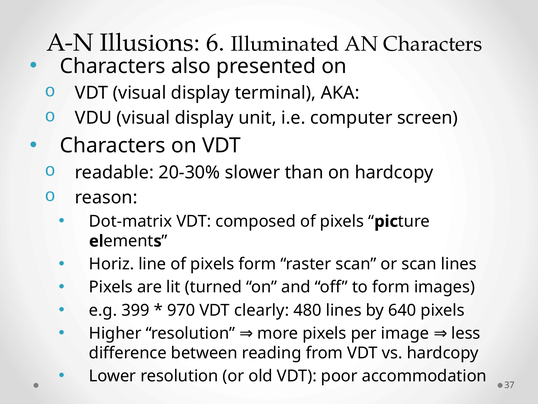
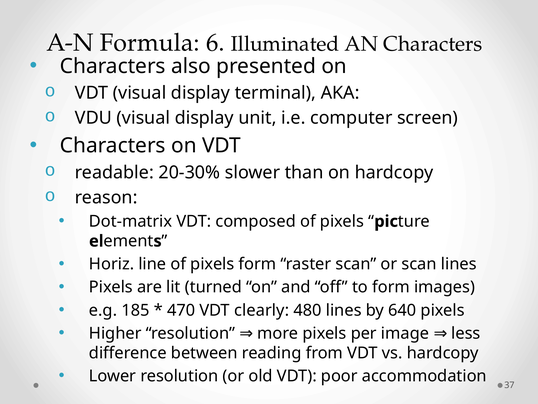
Illusions: Illusions -> Formula
399: 399 -> 185
970: 970 -> 470
